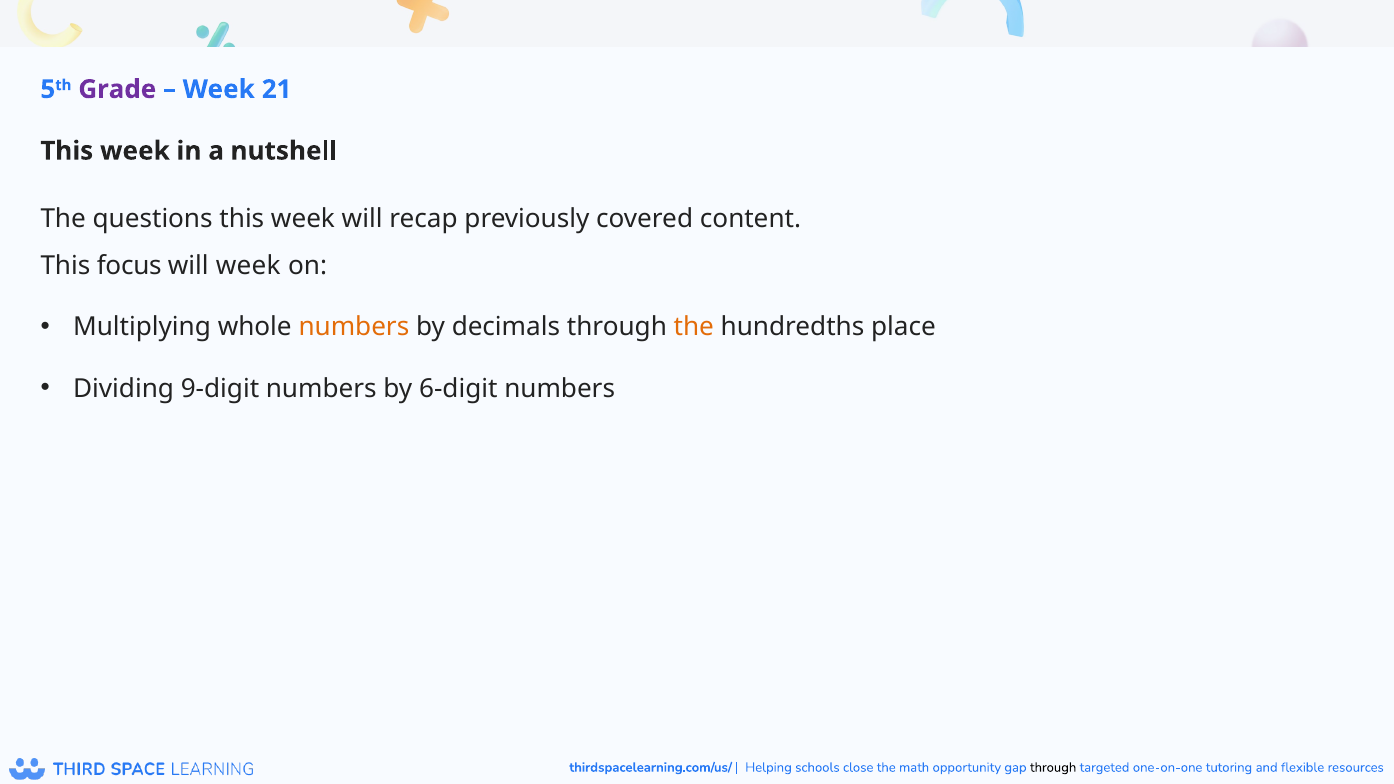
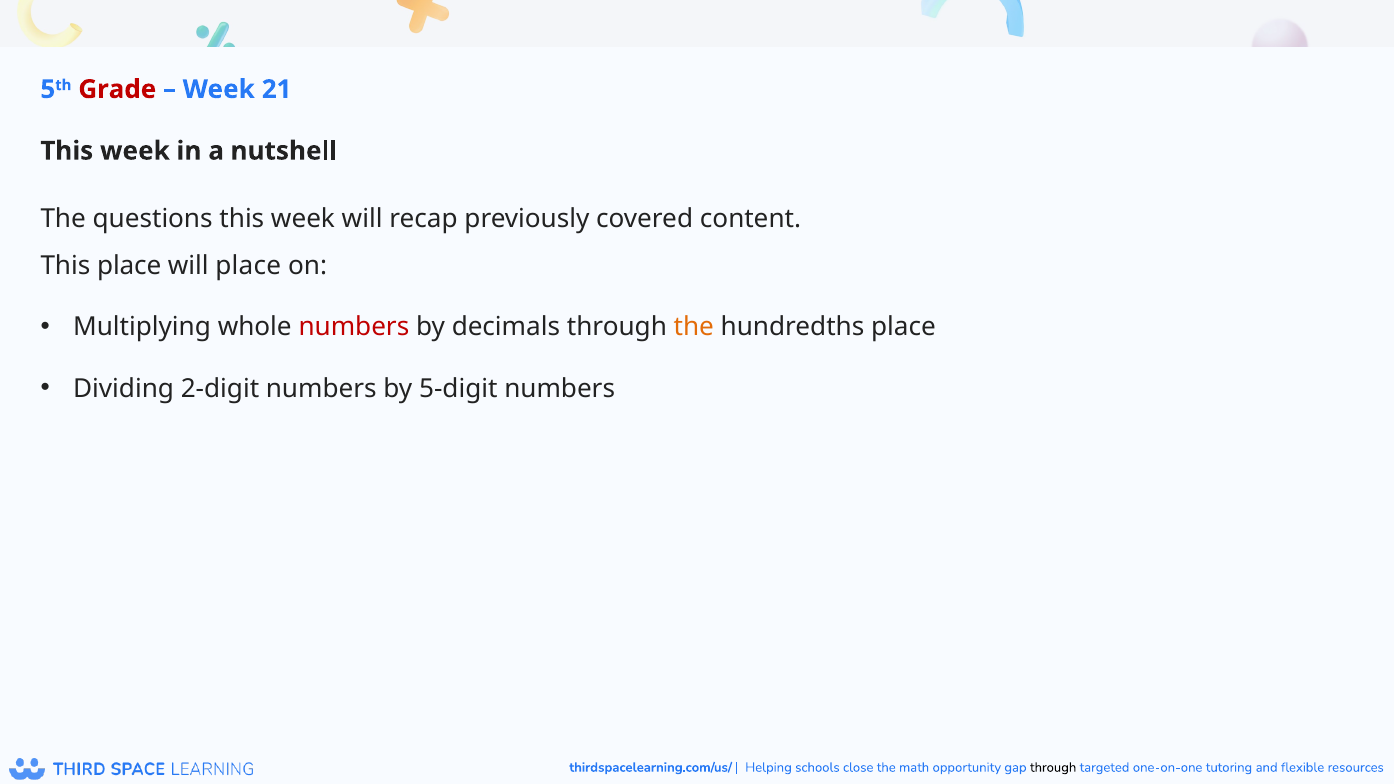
Grade colour: purple -> red
This focus: focus -> place
will week: week -> place
numbers at (354, 327) colour: orange -> red
9-digit: 9-digit -> 2-digit
6-digit: 6-digit -> 5-digit
